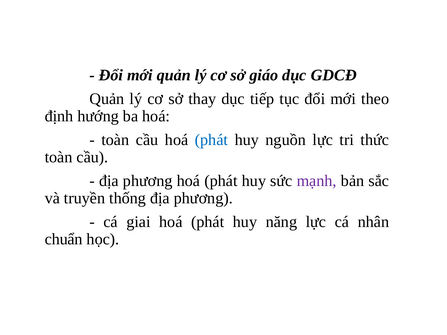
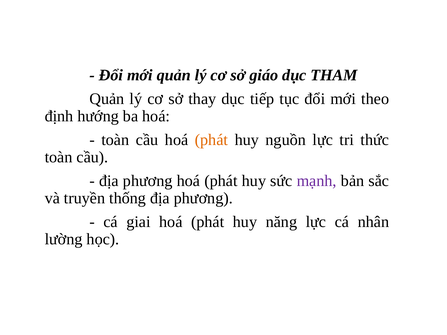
GDCĐ: GDCĐ -> THAM
phát at (211, 140) colour: blue -> orange
chuẩn: chuẩn -> lường
